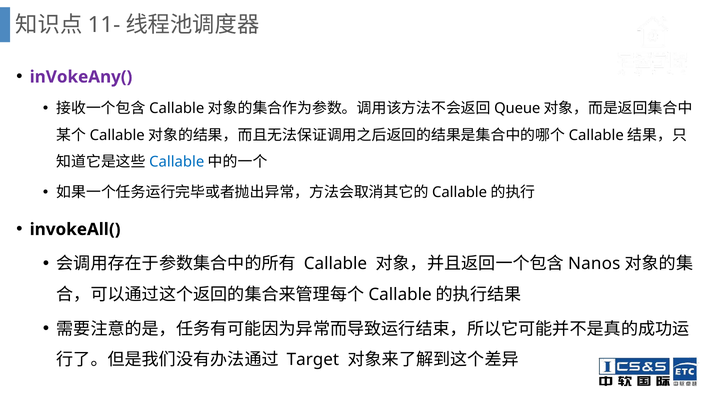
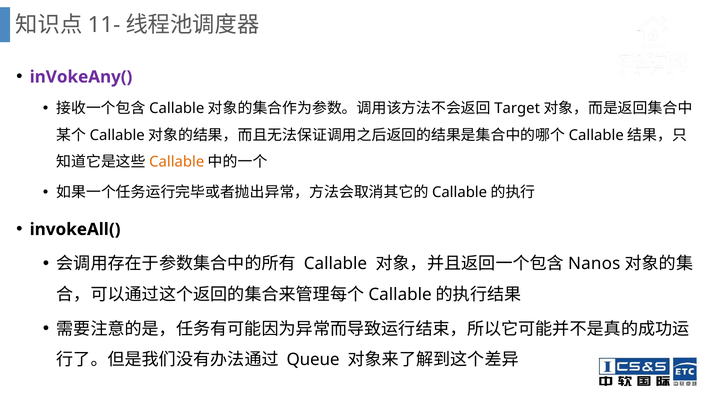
Queue: Queue -> Target
Callable at (177, 162) colour: blue -> orange
Target: Target -> Queue
